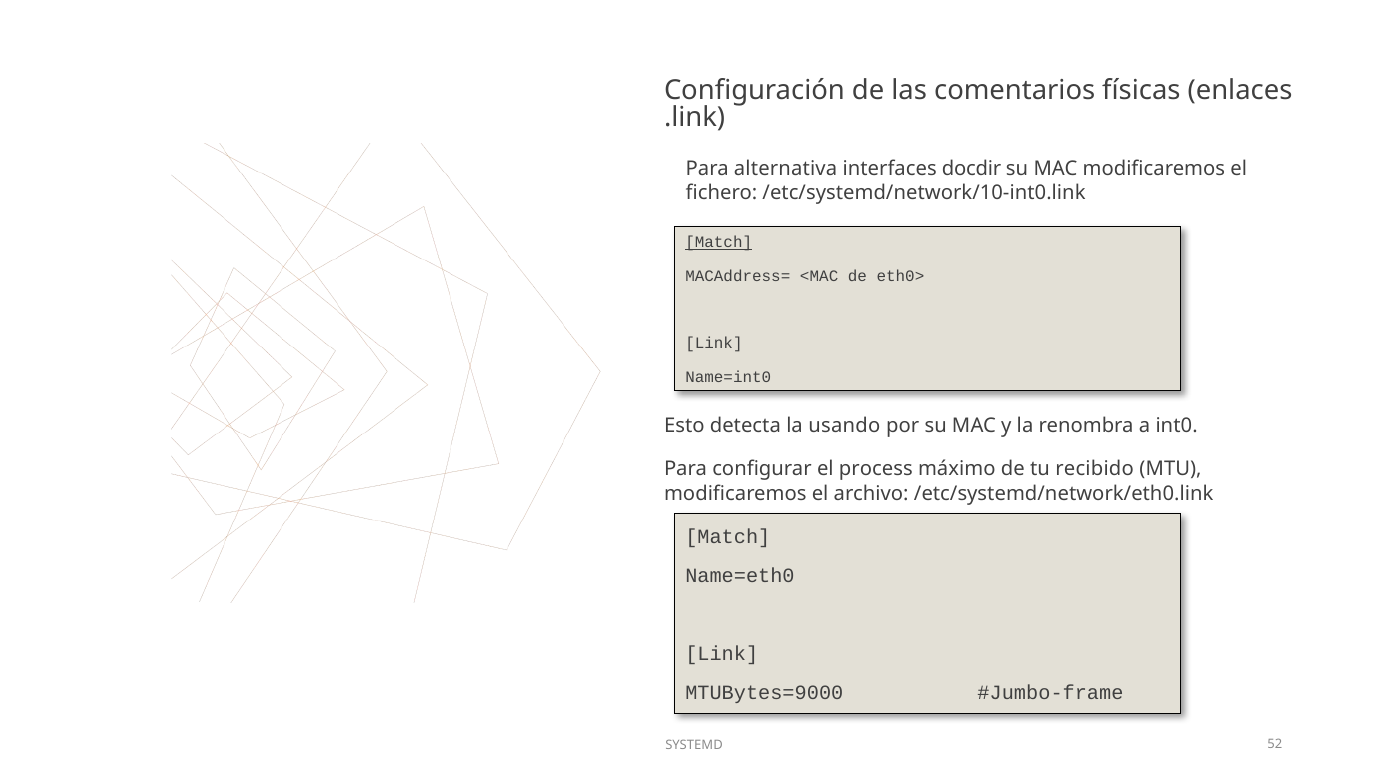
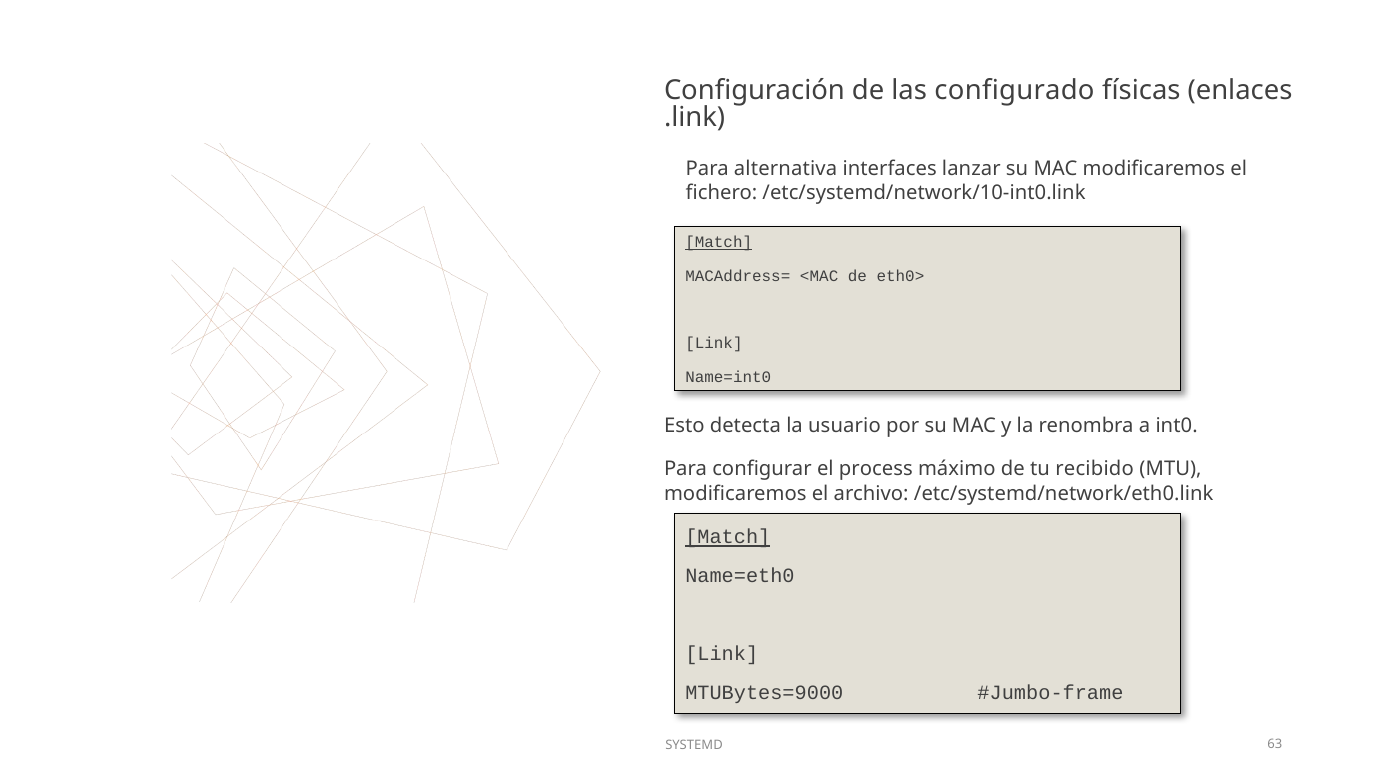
comentarios: comentarios -> configurado
docdir: docdir -> lanzar
usando: usando -> usuario
Match at (728, 537) underline: none -> present
52: 52 -> 63
